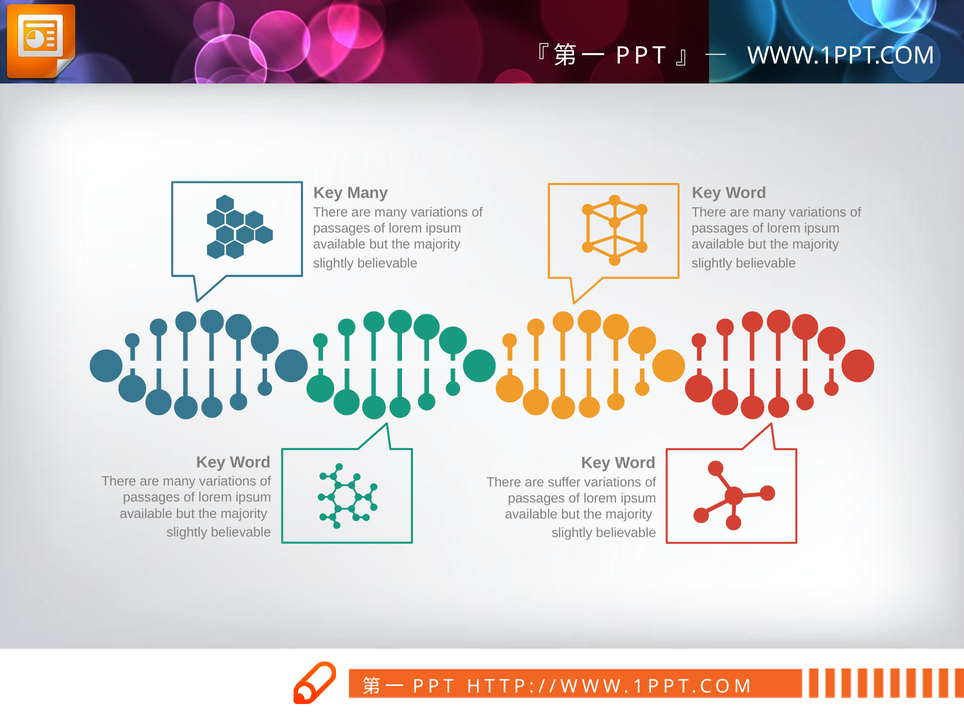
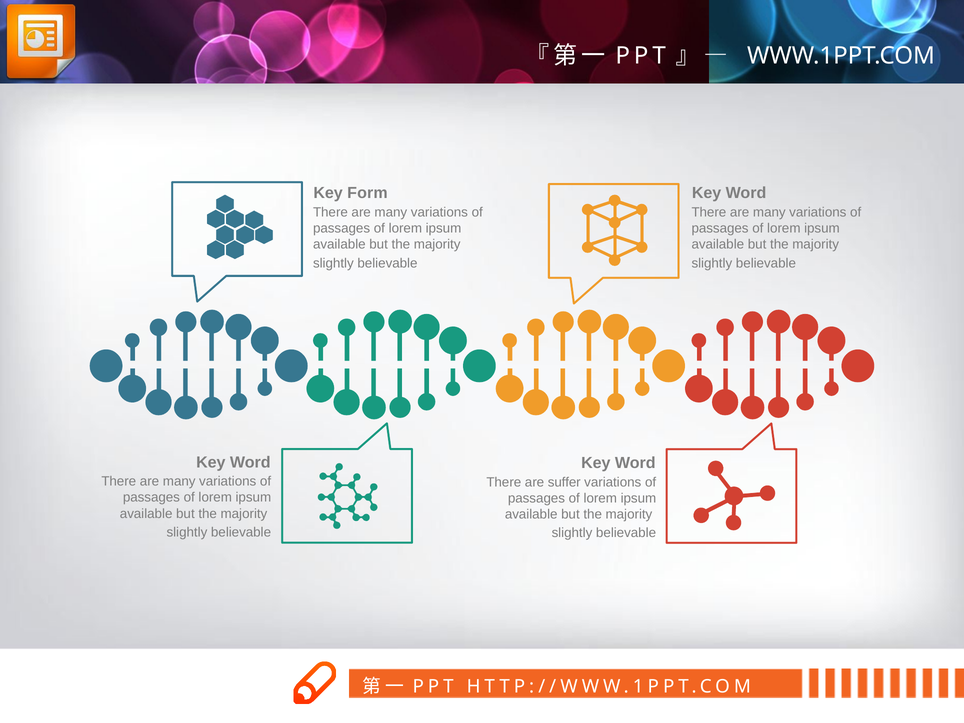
Key Many: Many -> Form
